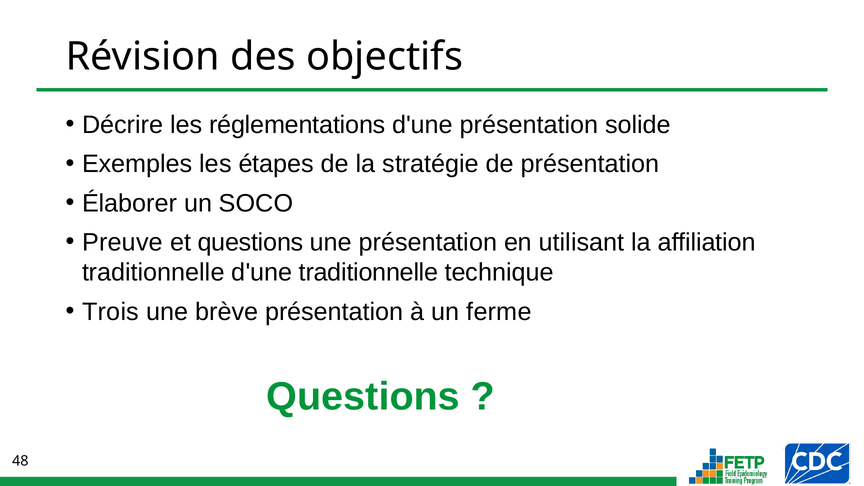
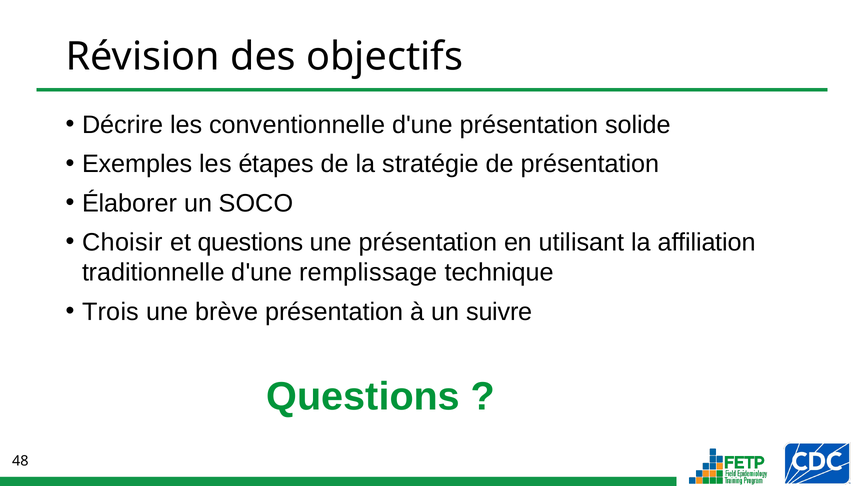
réglementations: réglementations -> conventionnelle
Preuve: Preuve -> Choisir
d'une traditionnelle: traditionnelle -> remplissage
ferme: ferme -> suivre
